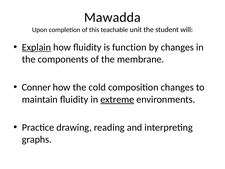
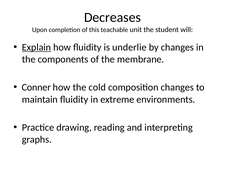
Mawadda: Mawadda -> Decreases
function: function -> underlie
extreme underline: present -> none
